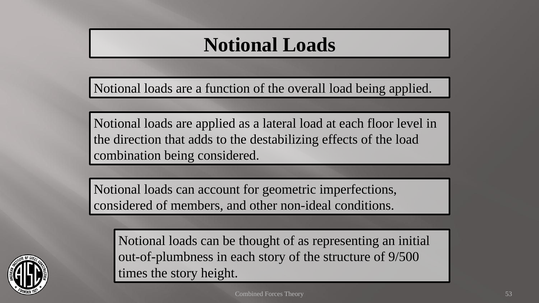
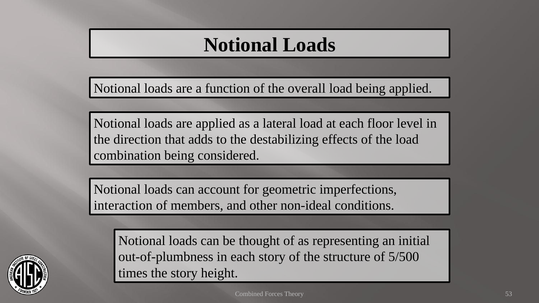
considered at (123, 206): considered -> interaction
9/500: 9/500 -> 5/500
